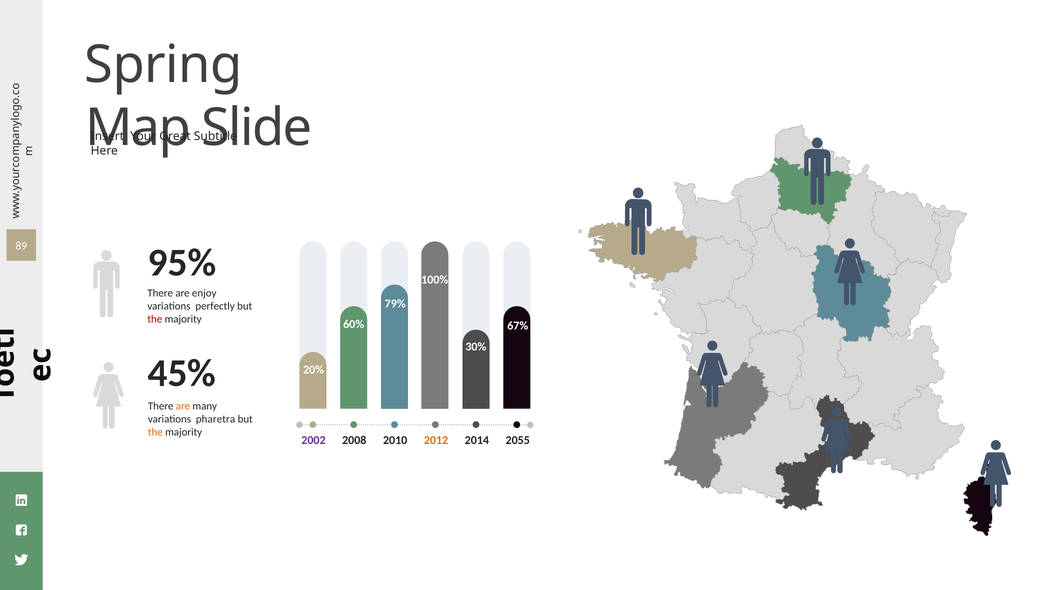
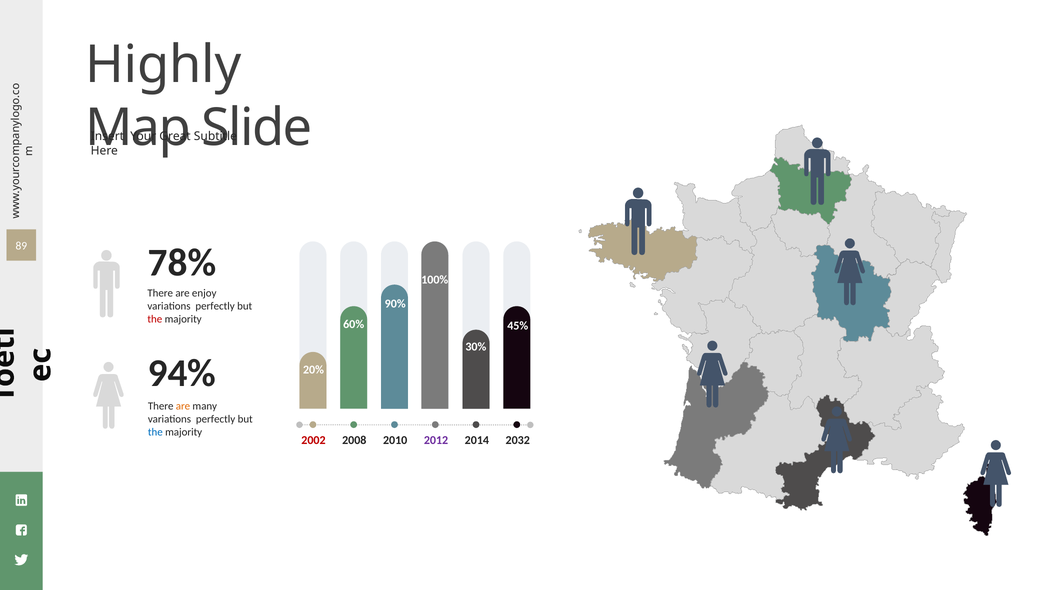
Spring: Spring -> Highly
95%: 95% -> 78%
79%: 79% -> 90%
67%: 67% -> 45%
45%: 45% -> 94%
pharetra at (216, 419): pharetra -> perfectly
the at (155, 432) colour: orange -> blue
2002 colour: purple -> red
2012 colour: orange -> purple
2055: 2055 -> 2032
